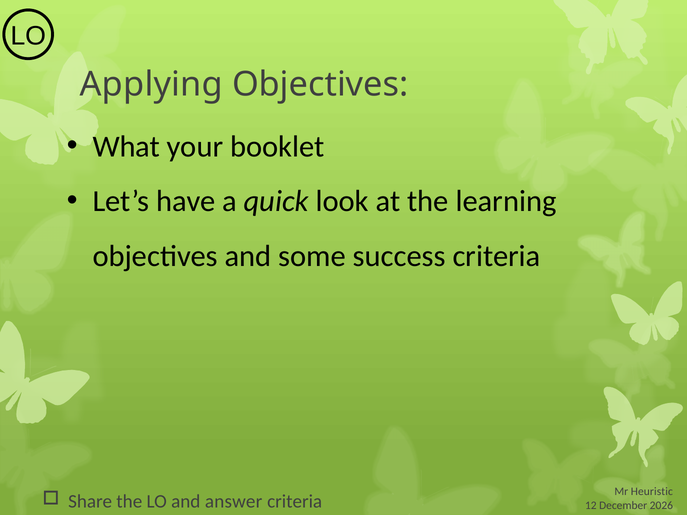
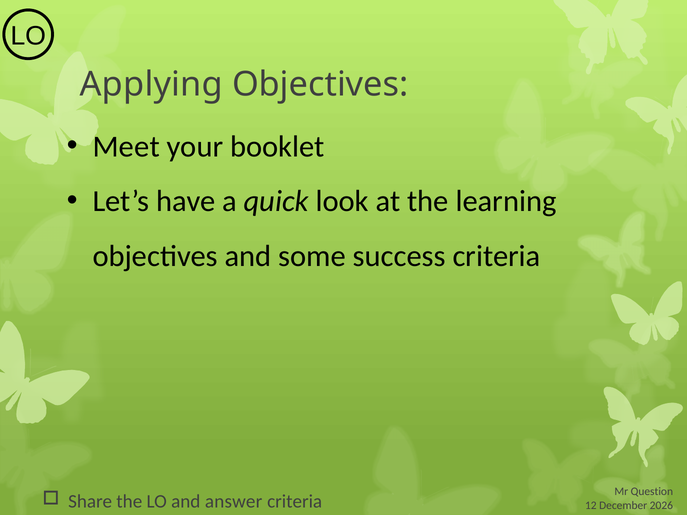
What: What -> Meet
Heuristic: Heuristic -> Question
